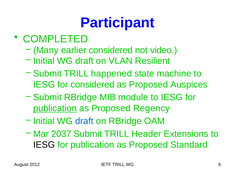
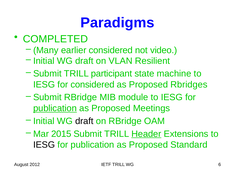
Participant: Participant -> Paradigms
happened: happened -> participant
Auspices: Auspices -> Rbridges
Regency: Regency -> Meetings
draft at (84, 121) colour: blue -> black
2037: 2037 -> 2015
Header underline: none -> present
